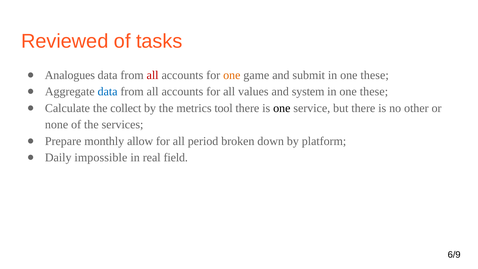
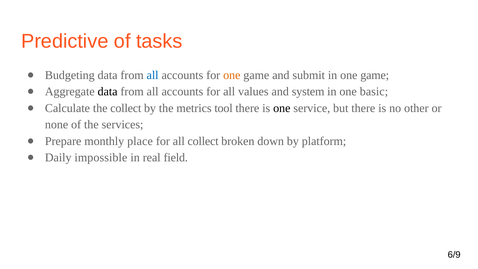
Reviewed: Reviewed -> Predictive
Analogues: Analogues -> Budgeting
all at (153, 75) colour: red -> blue
submit in one these: these -> game
data at (108, 92) colour: blue -> black
these at (374, 92): these -> basic
allow: allow -> place
all period: period -> collect
